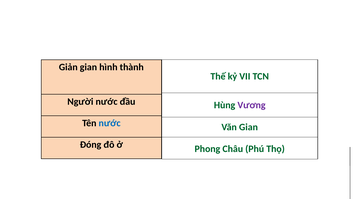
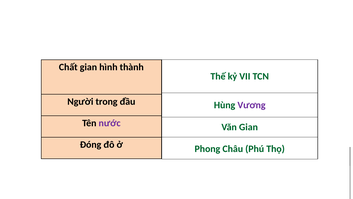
Giản: Giản -> Chất
Người nước: nước -> trong
nước at (110, 123) colour: blue -> purple
